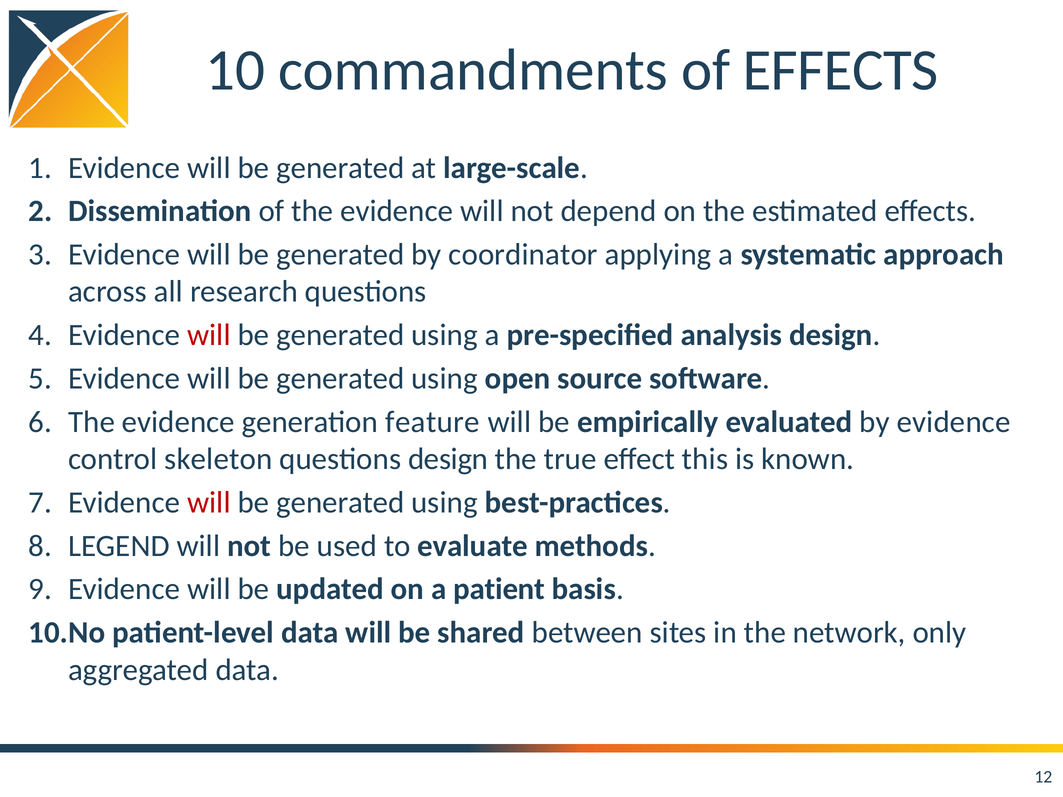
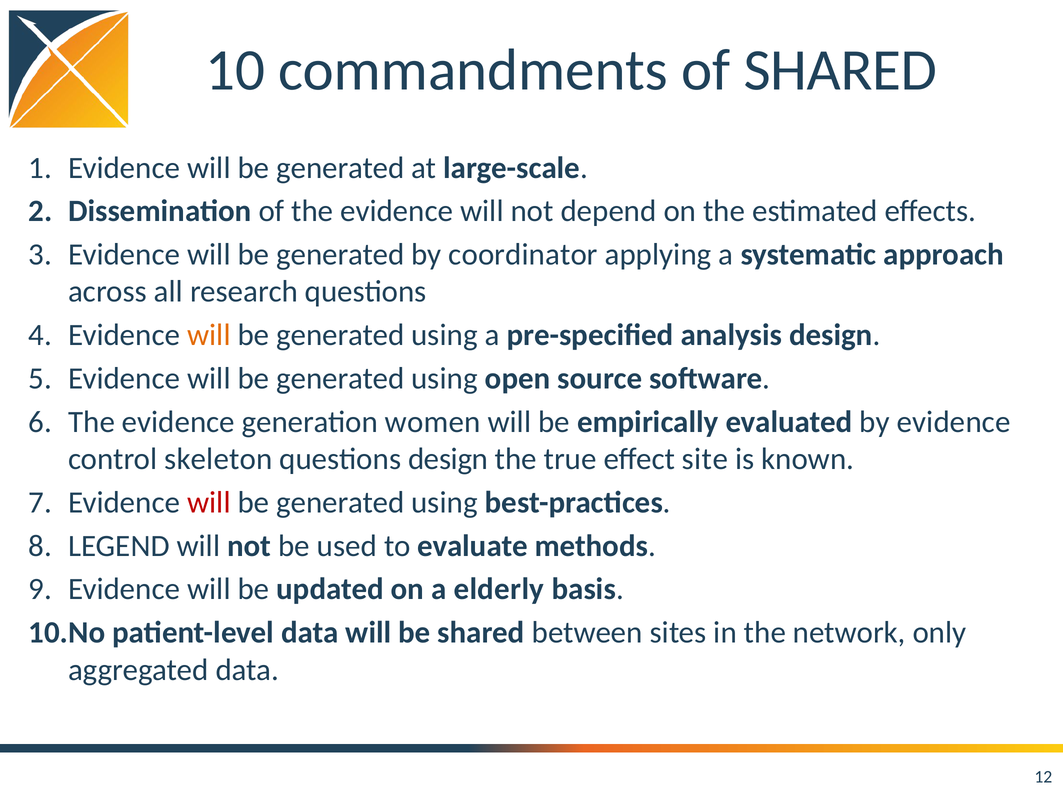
of EFFECTS: EFFECTS -> SHARED
will at (209, 335) colour: red -> orange
feature: feature -> women
this: this -> site
patient: patient -> elderly
